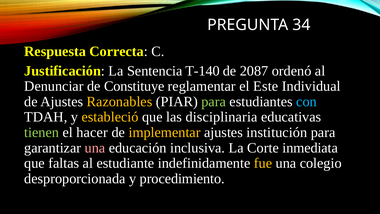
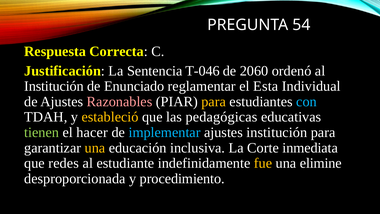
34: 34 -> 54
T-140: T-140 -> T-046
2087: 2087 -> 2060
Denunciar at (54, 86): Denunciar -> Institución
Constituye: Constituye -> Enunciado
Este: Este -> Esta
Razonables colour: yellow -> pink
para at (214, 102) colour: light green -> yellow
disciplinaria: disciplinaria -> pedagógicas
implementar colour: yellow -> light blue
una at (95, 148) colour: pink -> yellow
faltas: faltas -> redes
colegio: colegio -> elimine
